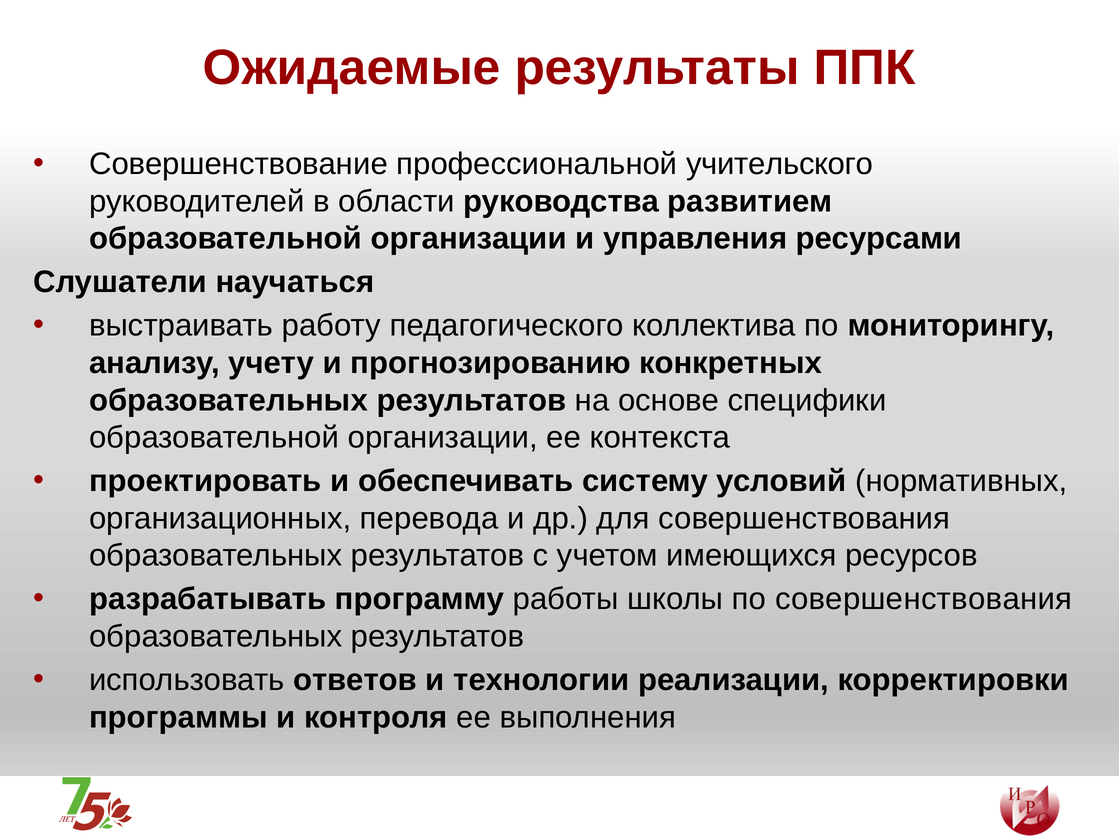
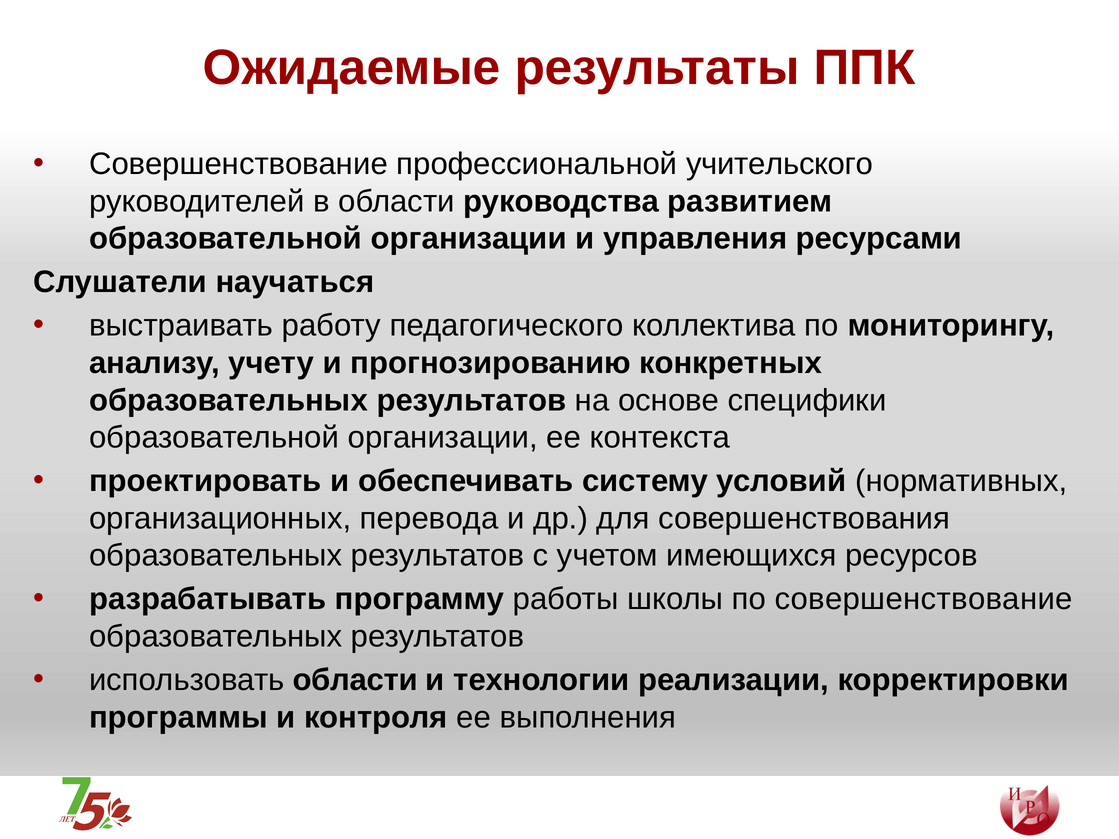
по совершенствования: совершенствования -> совершенствование
использовать ответов: ответов -> области
